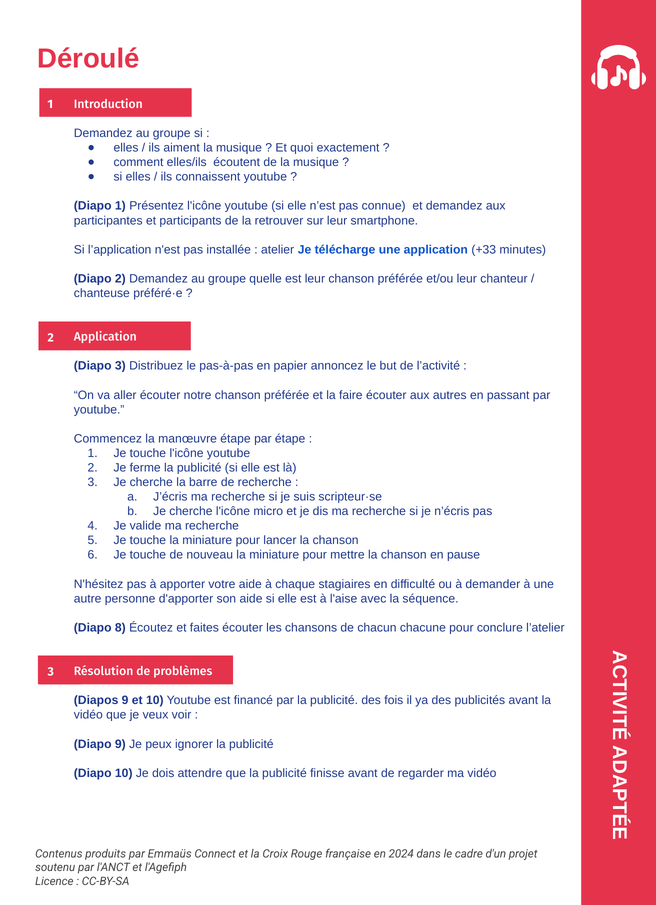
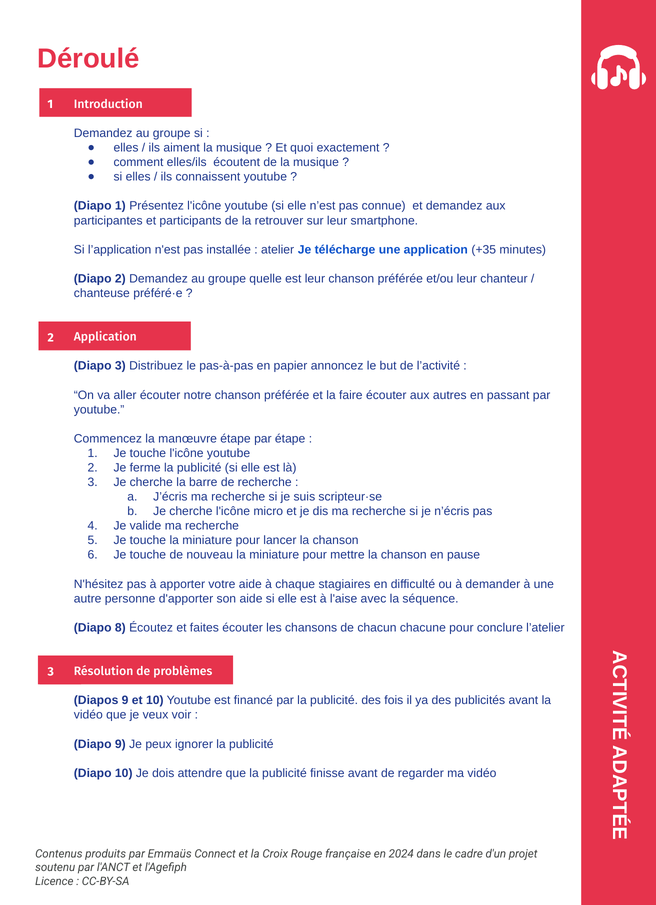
+33: +33 -> +35
